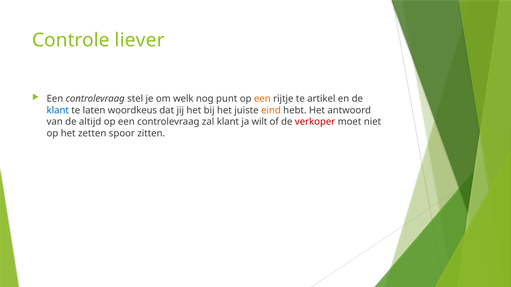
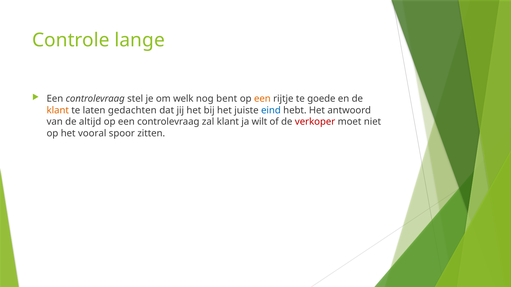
liever: liever -> lange
punt: punt -> bent
artikel: artikel -> goede
klant at (58, 110) colour: blue -> orange
woordkeus: woordkeus -> gedachten
eind colour: orange -> blue
zetten: zetten -> vooral
